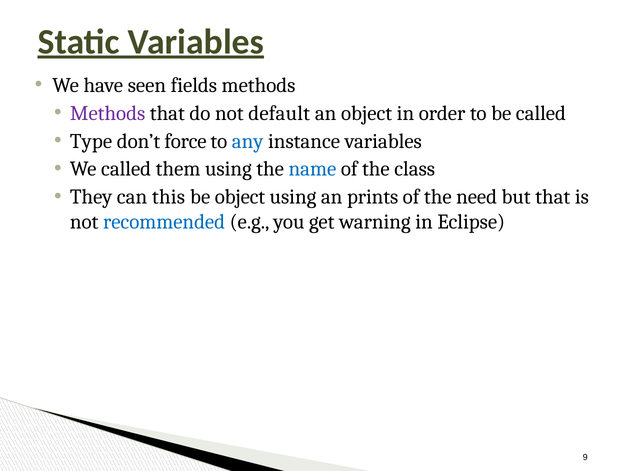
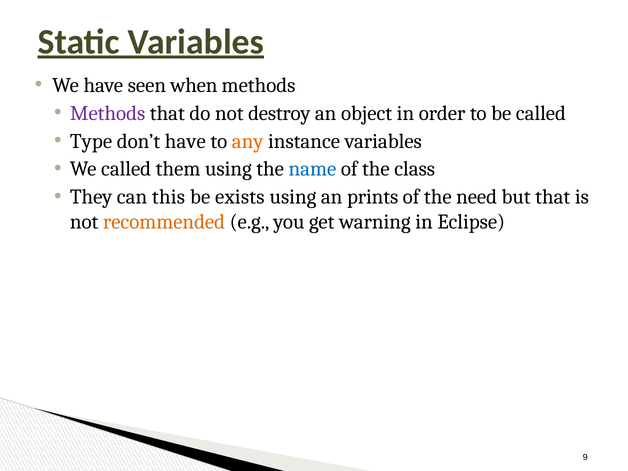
fields: fields -> when
default: default -> destroy
don’t force: force -> have
any colour: blue -> orange
be object: object -> exists
recommended colour: blue -> orange
